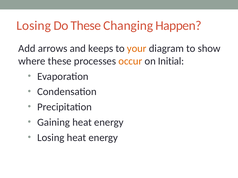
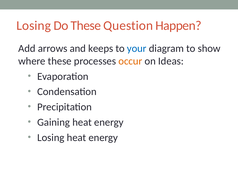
Changing: Changing -> Question
your colour: orange -> blue
Initial: Initial -> Ideas
